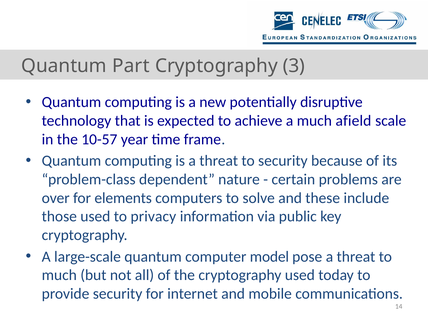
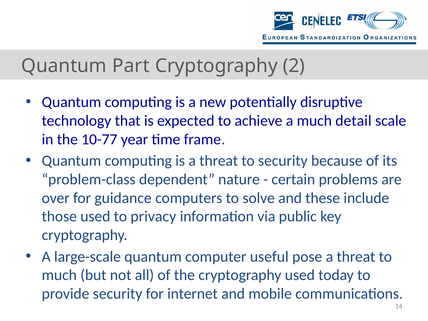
3: 3 -> 2
afield: afield -> detail
10-57: 10-57 -> 10-77
elements: elements -> guidance
model: model -> useful
